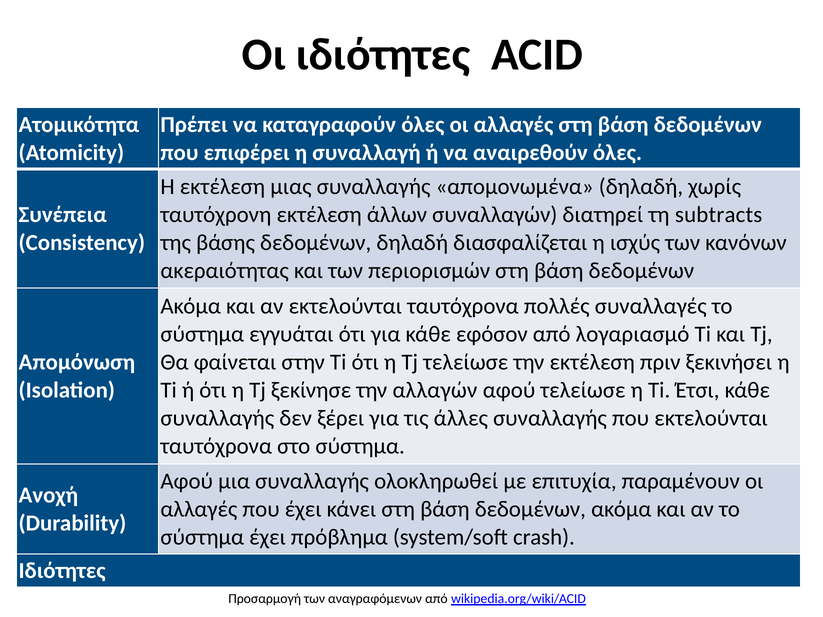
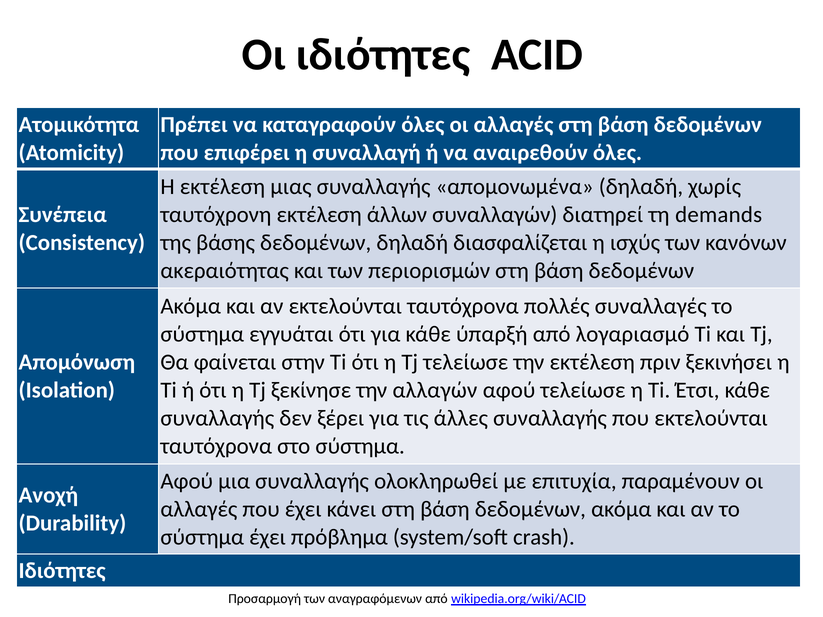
subtracts: subtracts -> demands
εφόσον: εφόσον -> ύπαρξή
